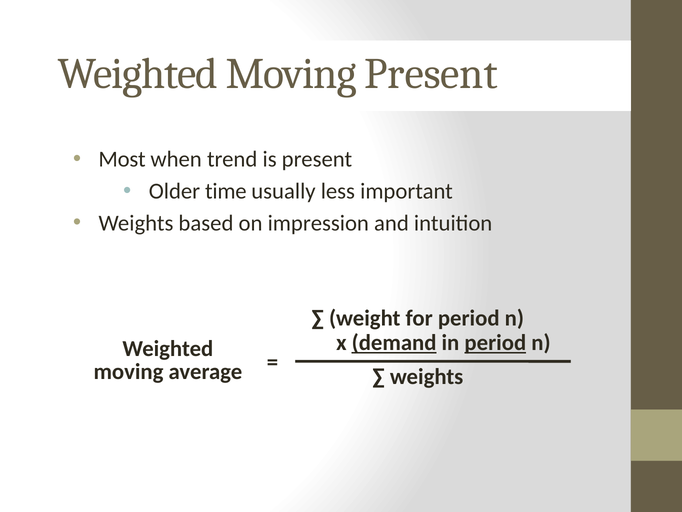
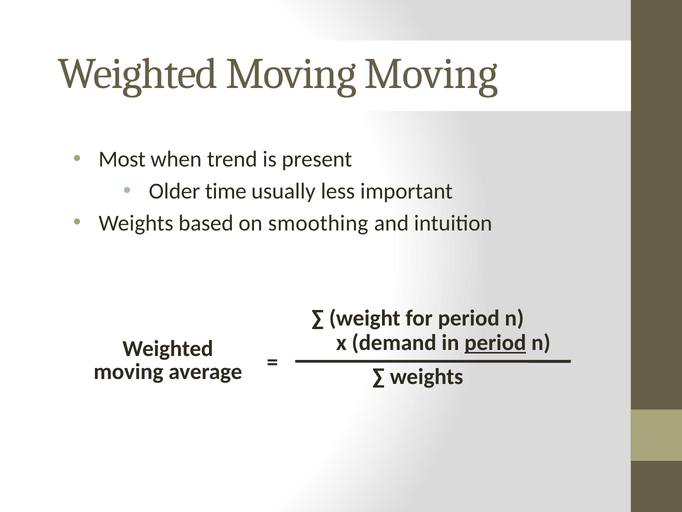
Moving Present: Present -> Moving
impression: impression -> smoothing
demand underline: present -> none
